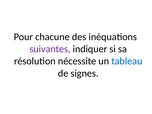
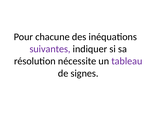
tableau colour: blue -> purple
